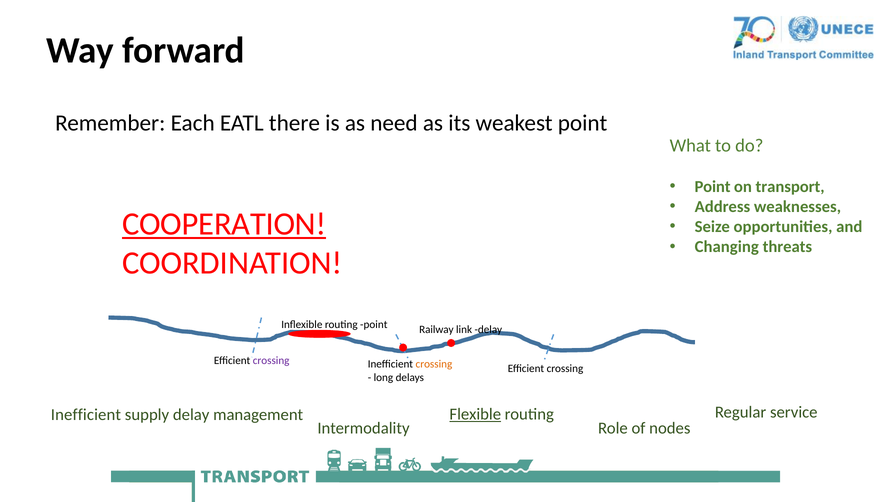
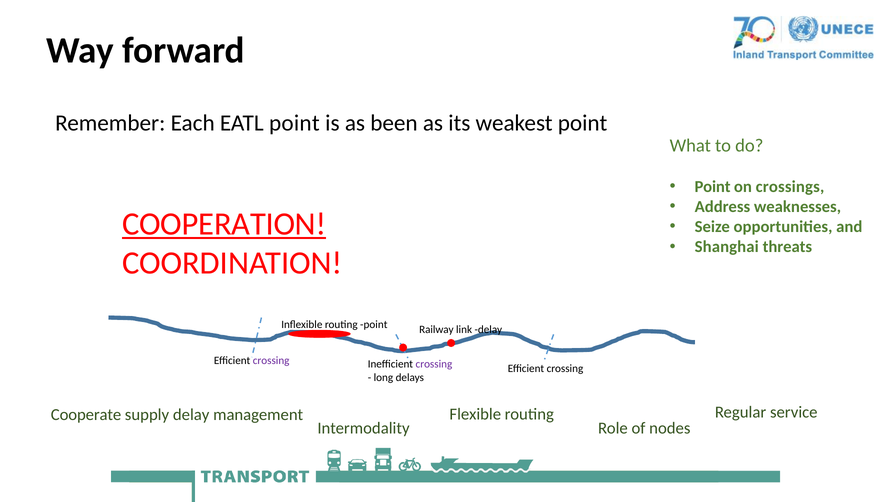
EATL there: there -> point
need: need -> been
transport: transport -> crossings
Changing: Changing -> Shanghai
crossing at (434, 364) colour: orange -> purple
Flexible underline: present -> none
Inefficient at (86, 414): Inefficient -> Cooperate
